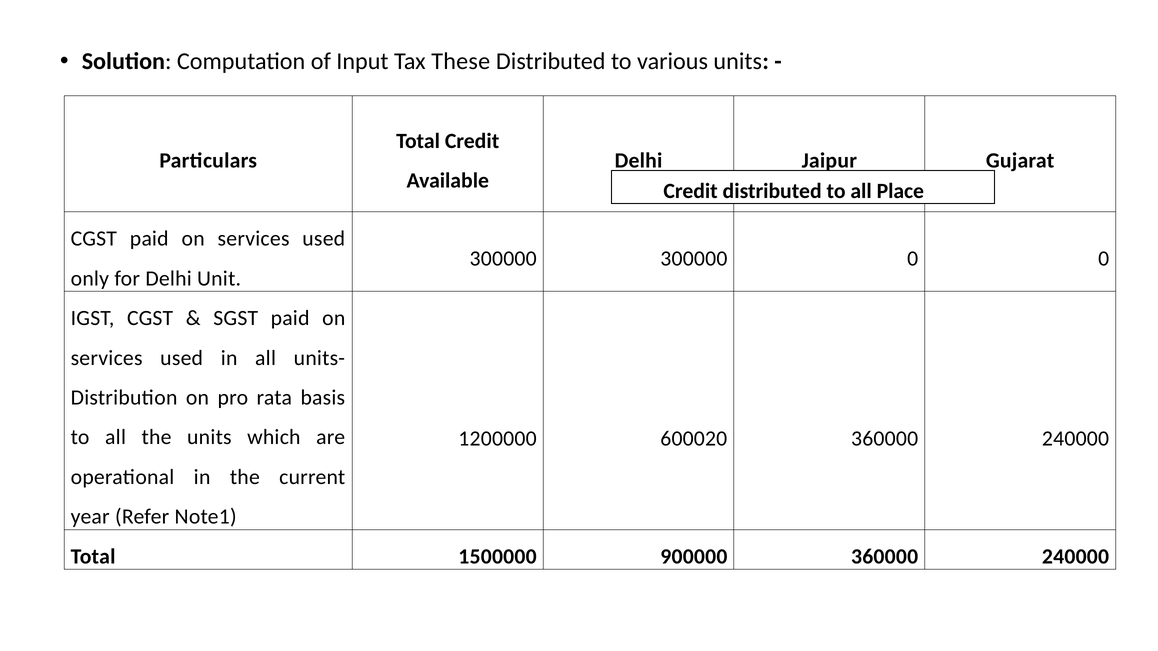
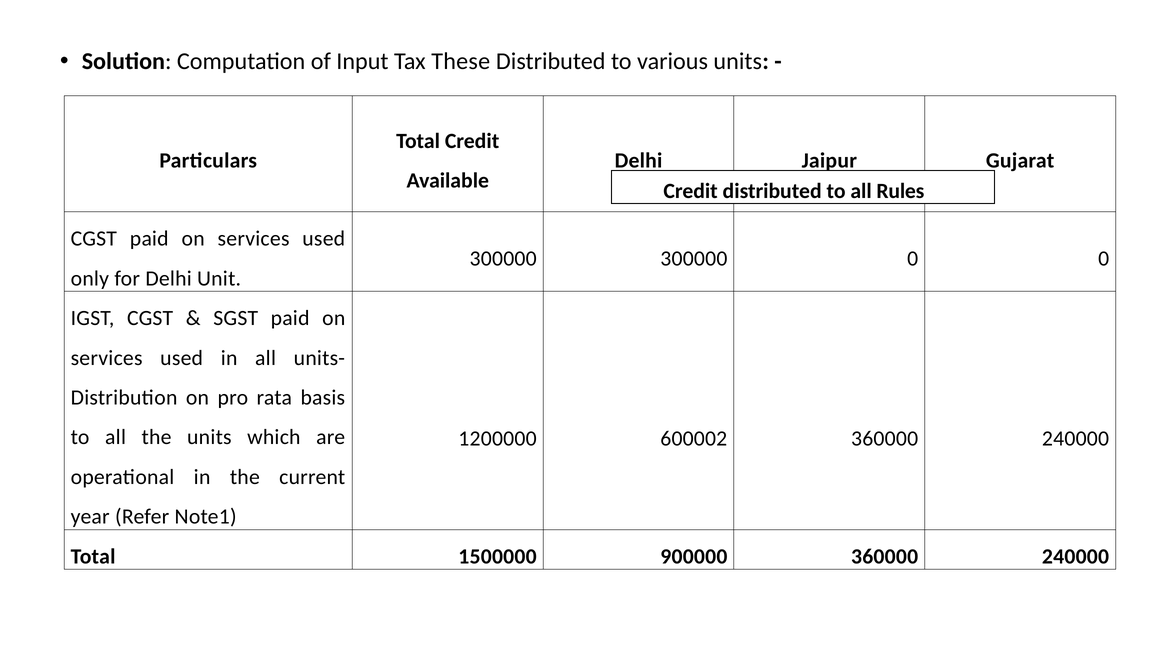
Place: Place -> Rules
600020: 600020 -> 600002
